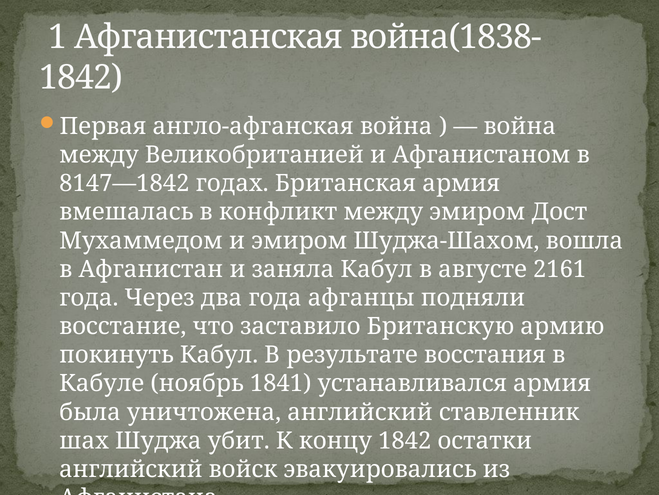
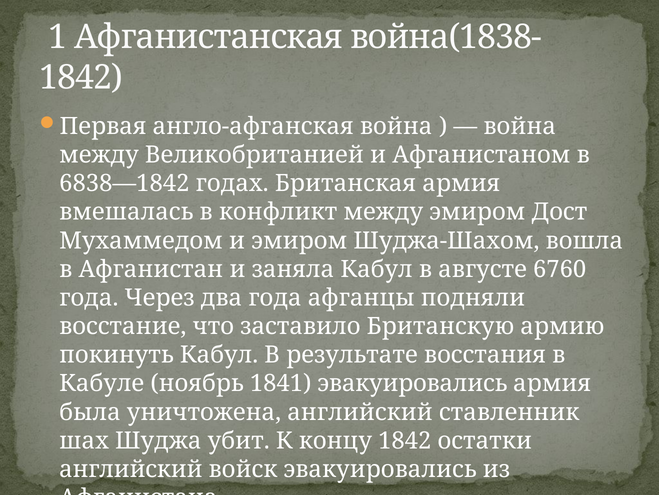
8147—1842: 8147—1842 -> 6838—1842
2161: 2161 -> 6760
1841 устанавливался: устанавливался -> эвакуировались
